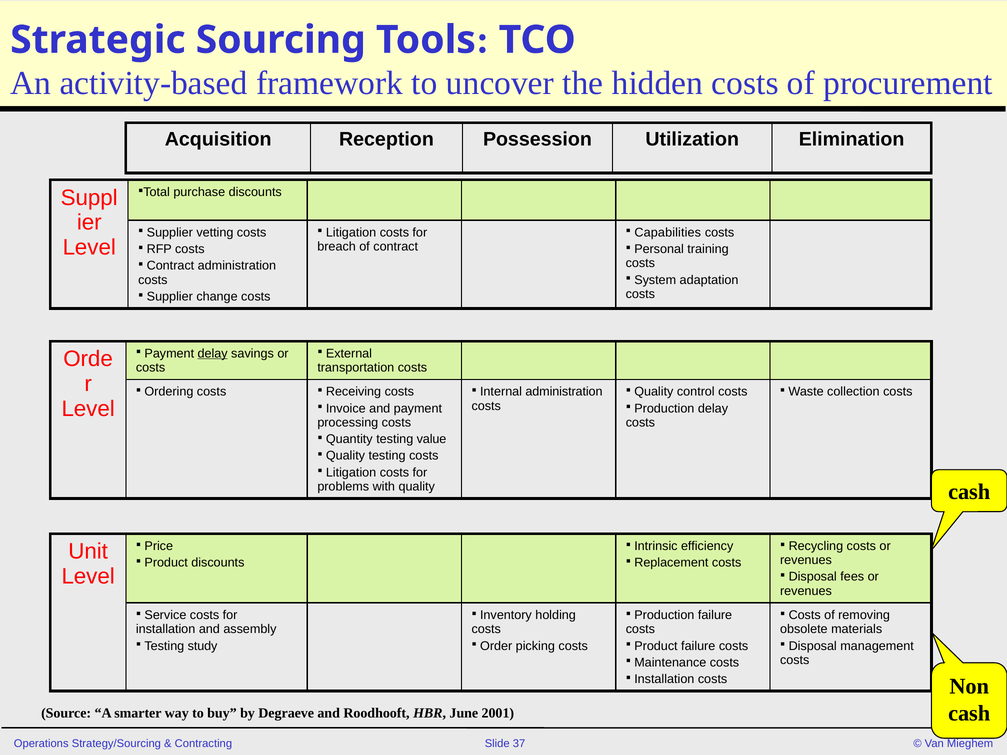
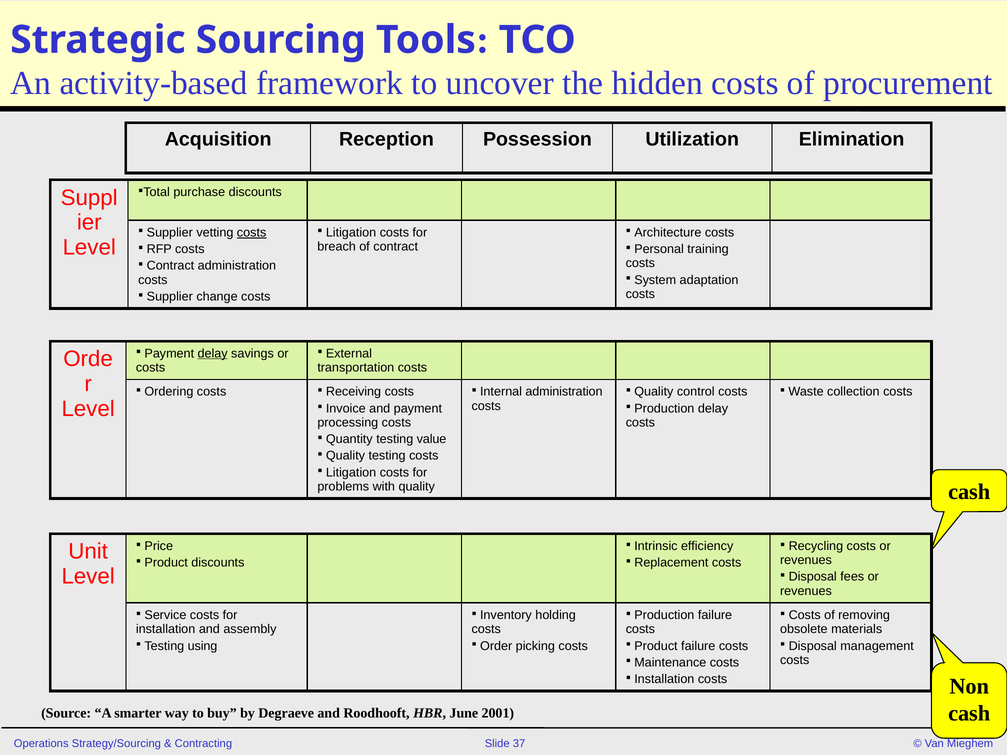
costs at (252, 233) underline: none -> present
Capabilities: Capabilities -> Architecture
study: study -> using
